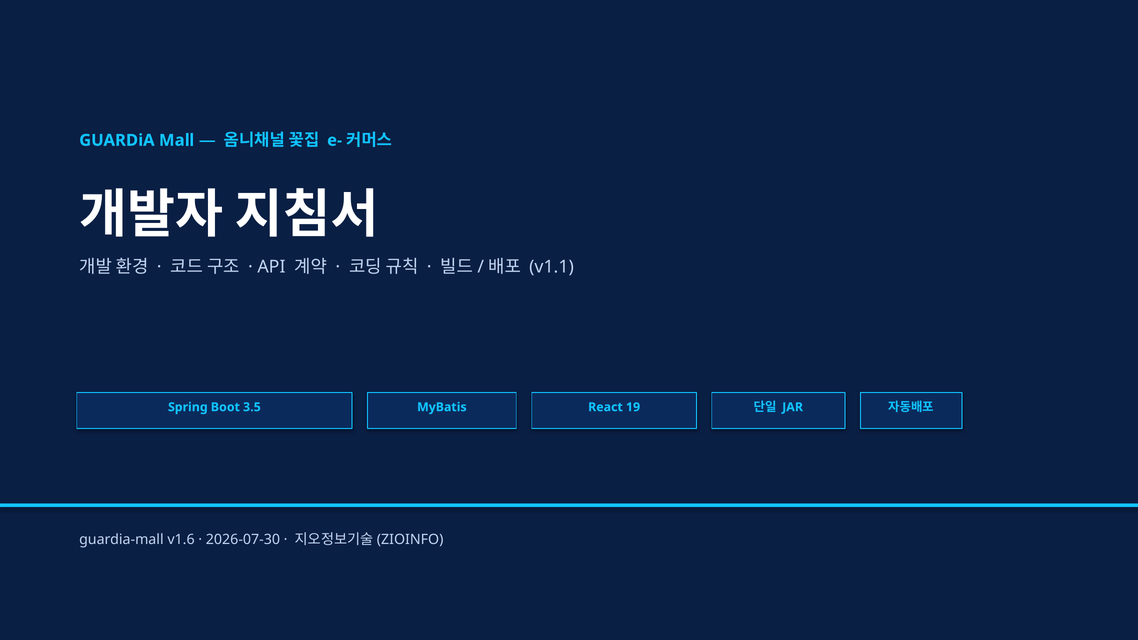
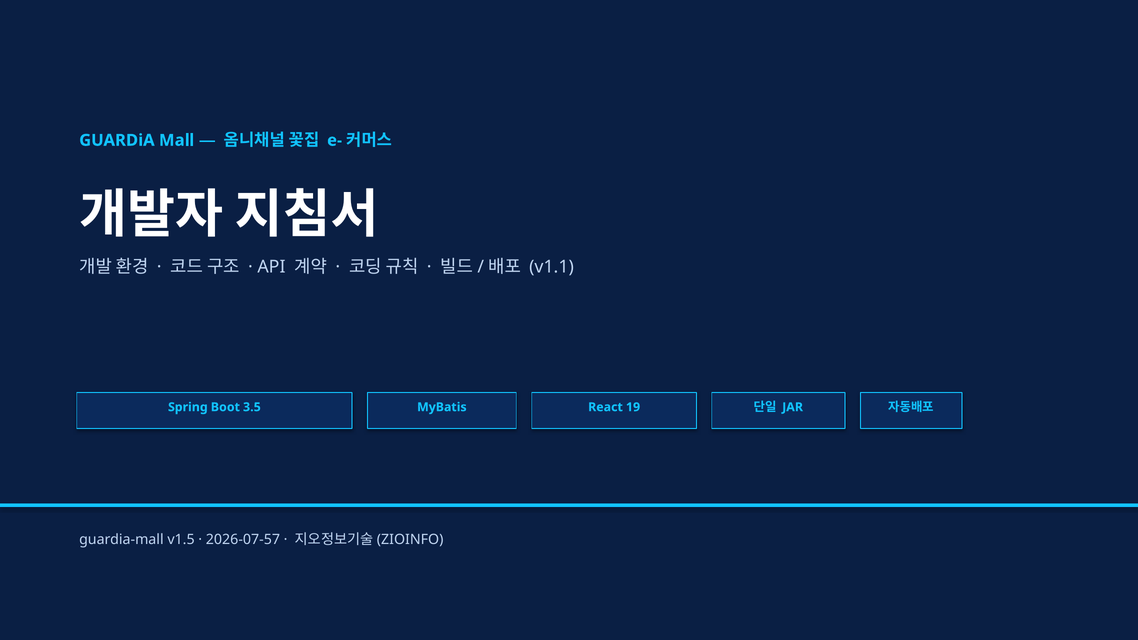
v1.6: v1.6 -> v1.5
2026-07-30: 2026-07-30 -> 2026-07-57
